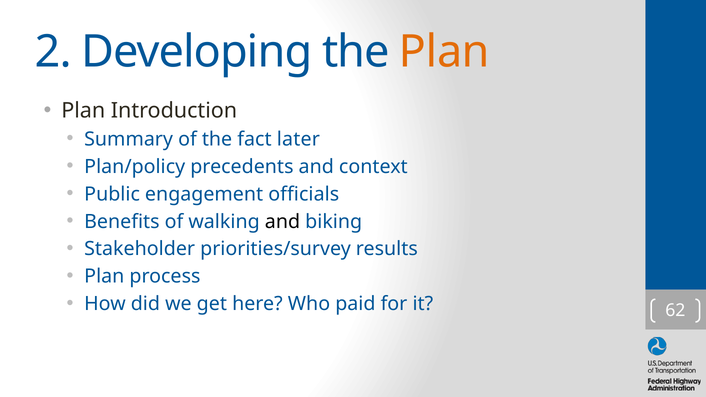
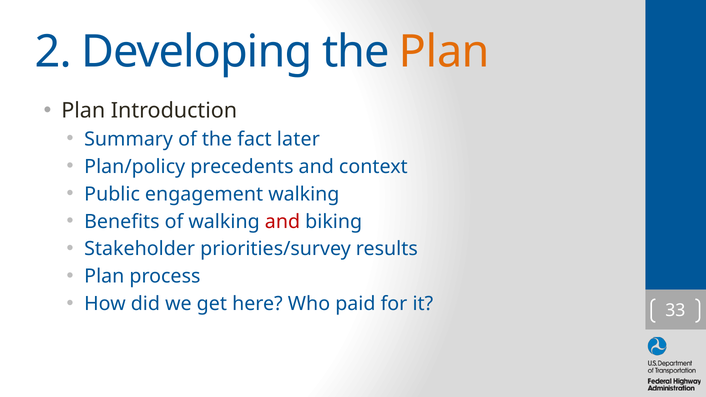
engagement officials: officials -> walking
and at (282, 222) colour: black -> red
62: 62 -> 33
